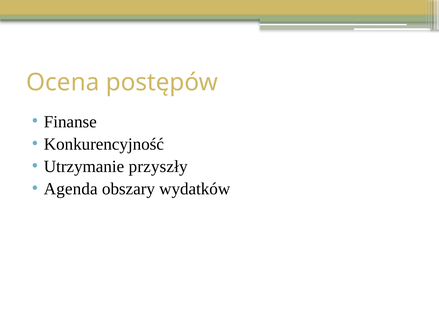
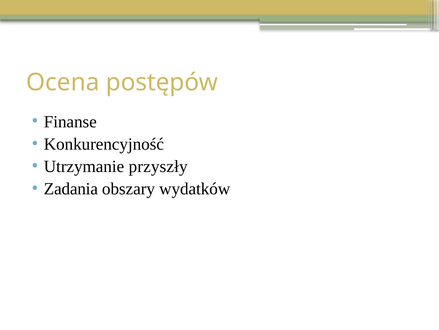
Agenda: Agenda -> Zadania
